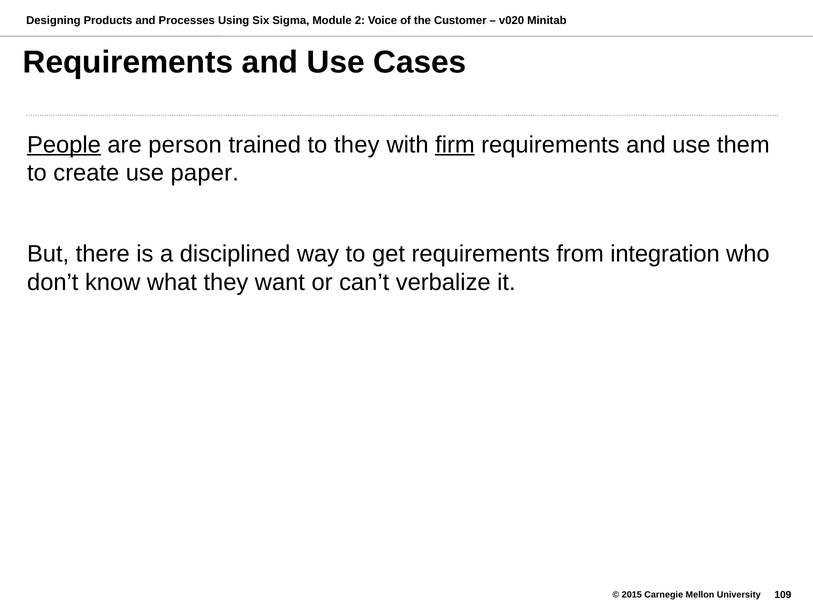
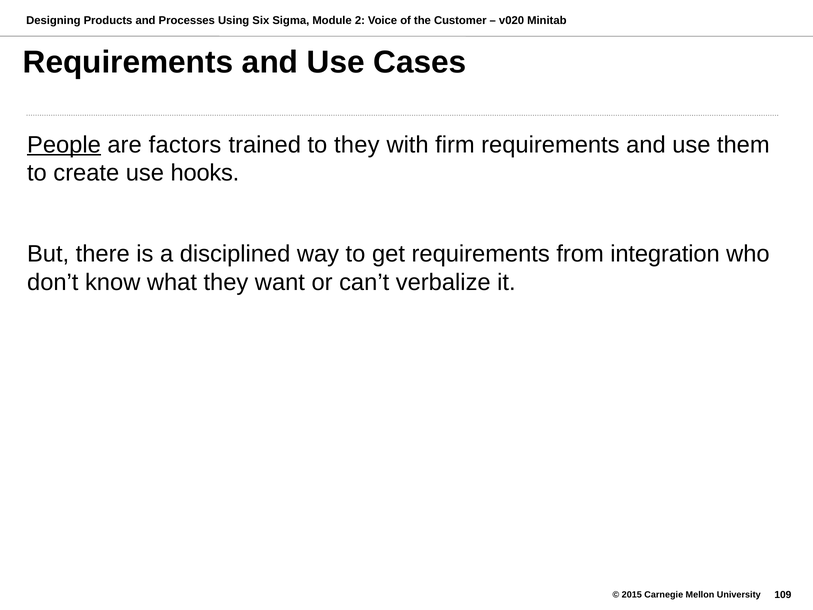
person: person -> factors
firm underline: present -> none
paper: paper -> hooks
